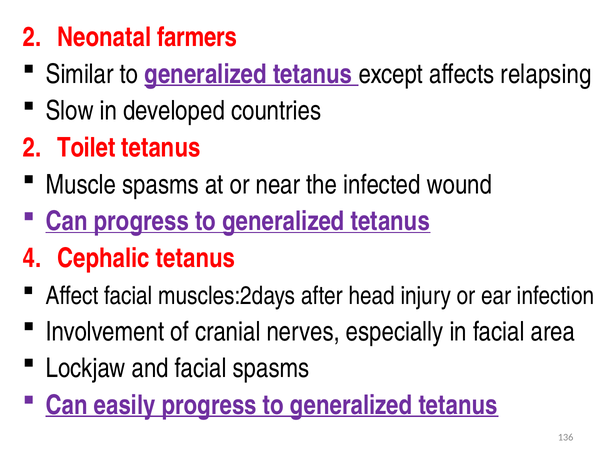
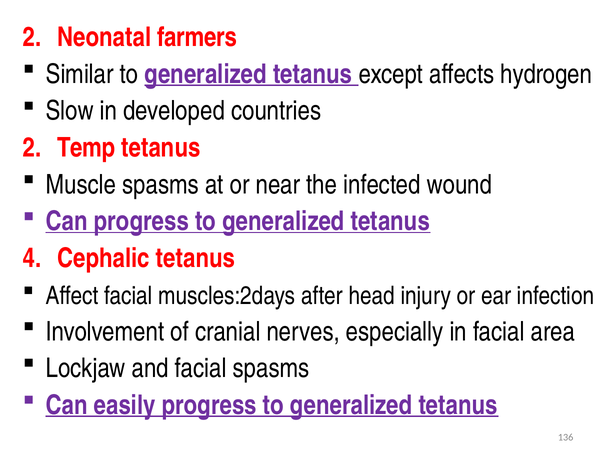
relapsing: relapsing -> hydrogen
Toilet: Toilet -> Temp
